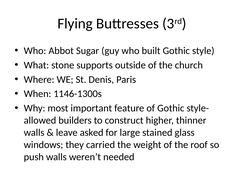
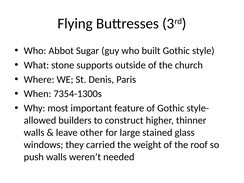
1146-1300s: 1146-1300s -> 7354-1300s
asked: asked -> other
